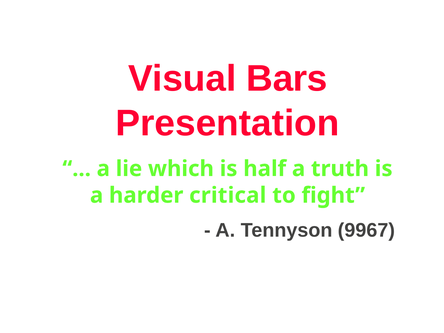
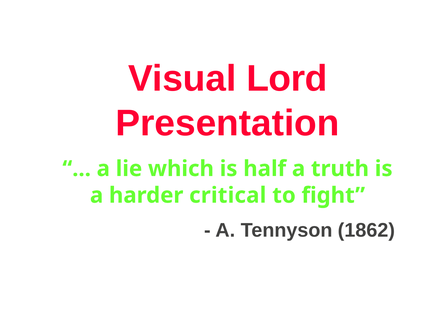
Bars: Bars -> Lord
9967: 9967 -> 1862
